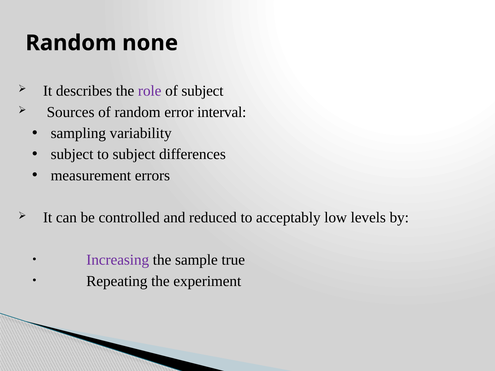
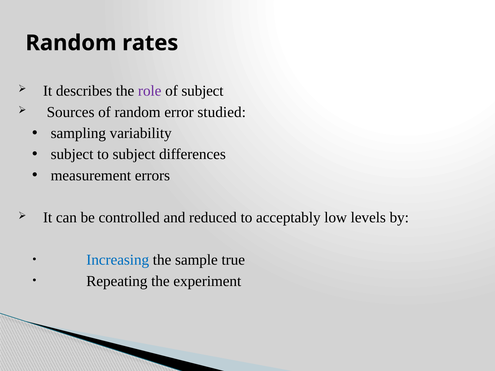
none: none -> rates
interval: interval -> studied
Increasing colour: purple -> blue
